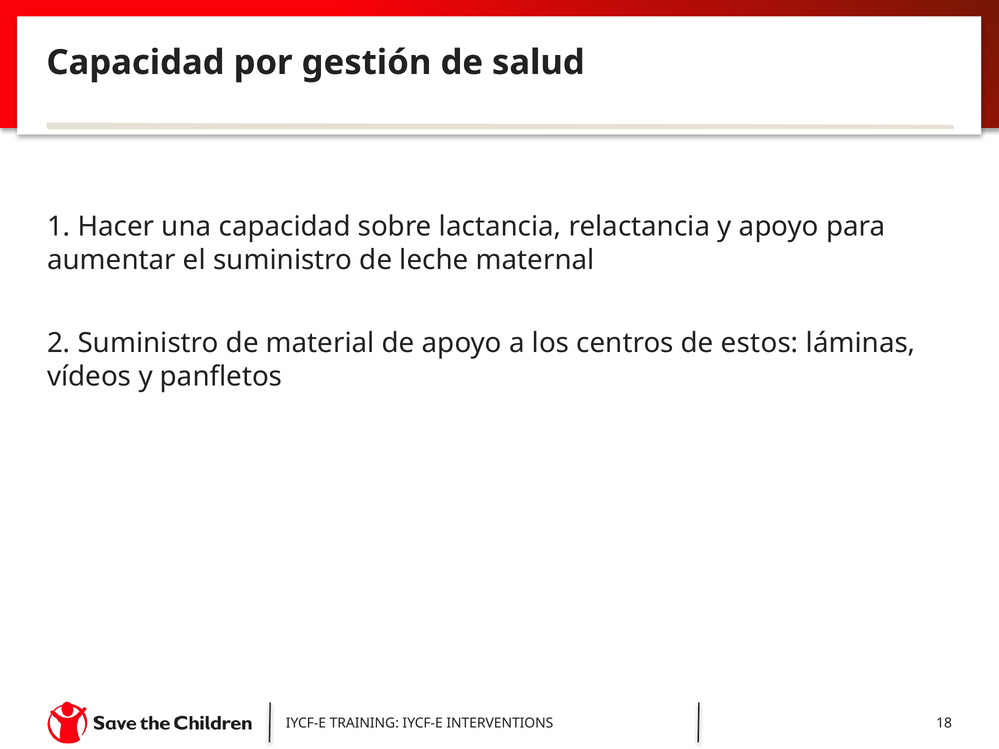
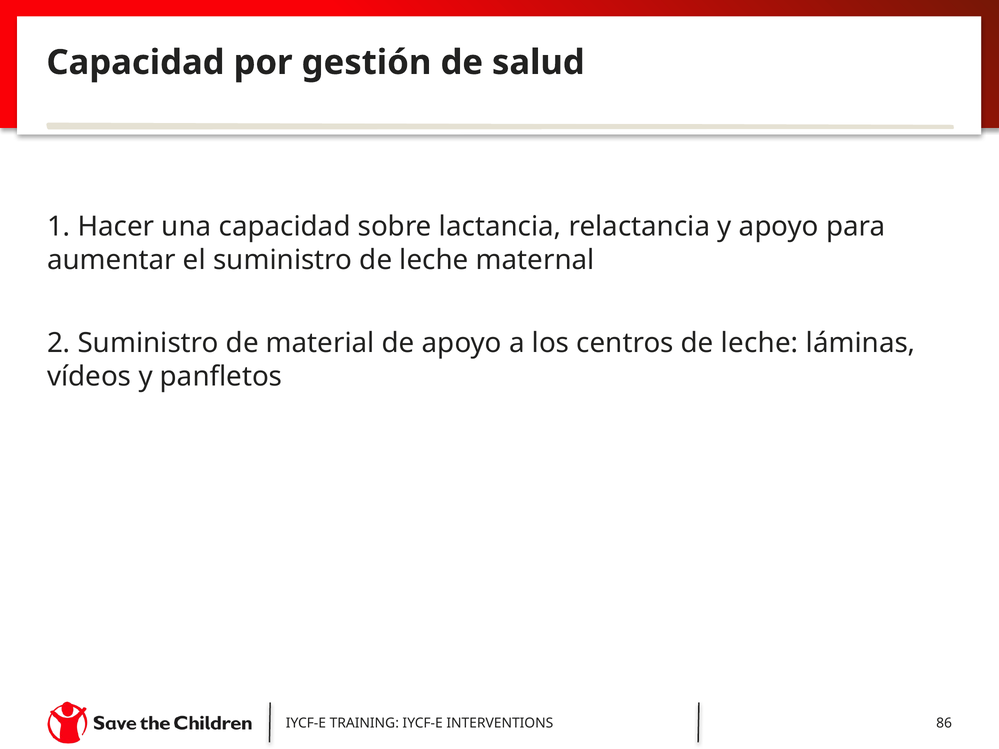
centros de estos: estos -> leche
18: 18 -> 86
